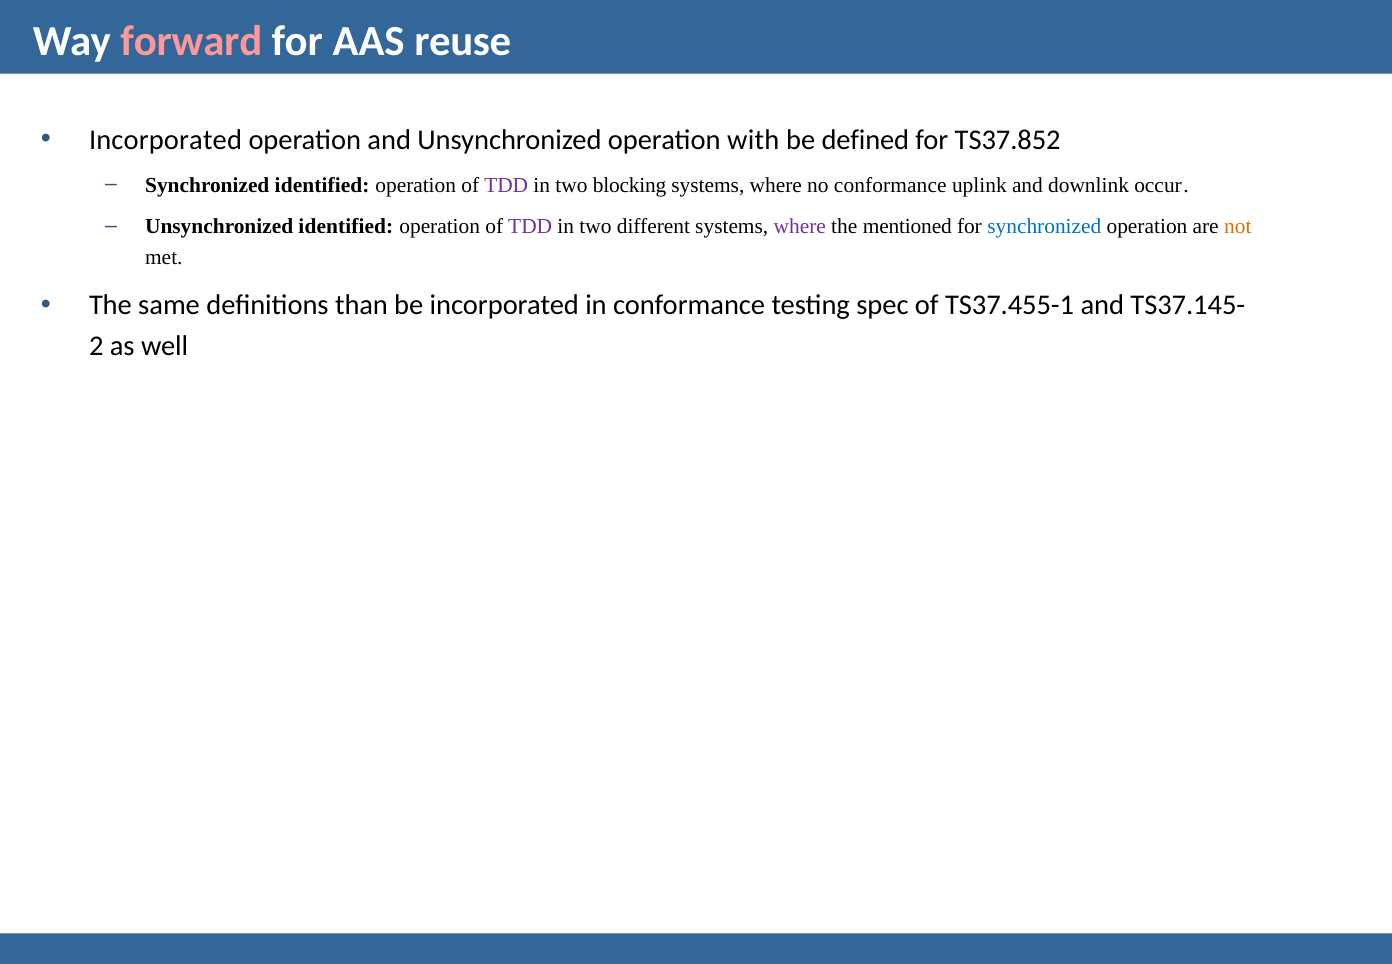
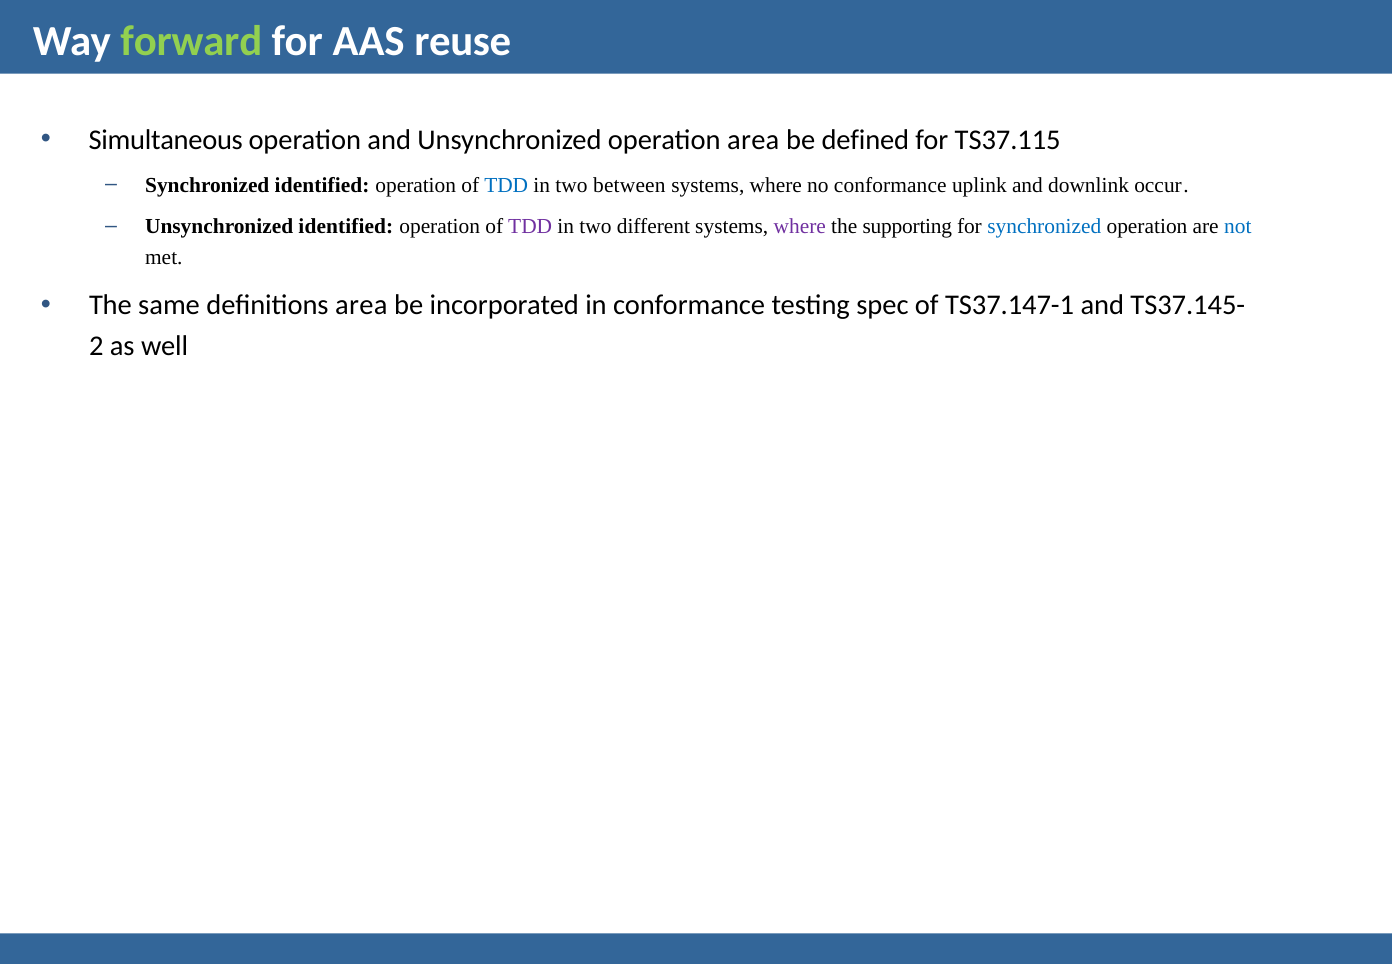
forward colour: pink -> light green
Incorporated at (166, 140): Incorporated -> Simultaneous
operation with: with -> area
TS37.852: TS37.852 -> TS37.115
TDD at (506, 185) colour: purple -> blue
blocking: blocking -> between
mentioned: mentioned -> supporting
not colour: orange -> blue
definitions than: than -> area
TS37.455-1: TS37.455-1 -> TS37.147-1
